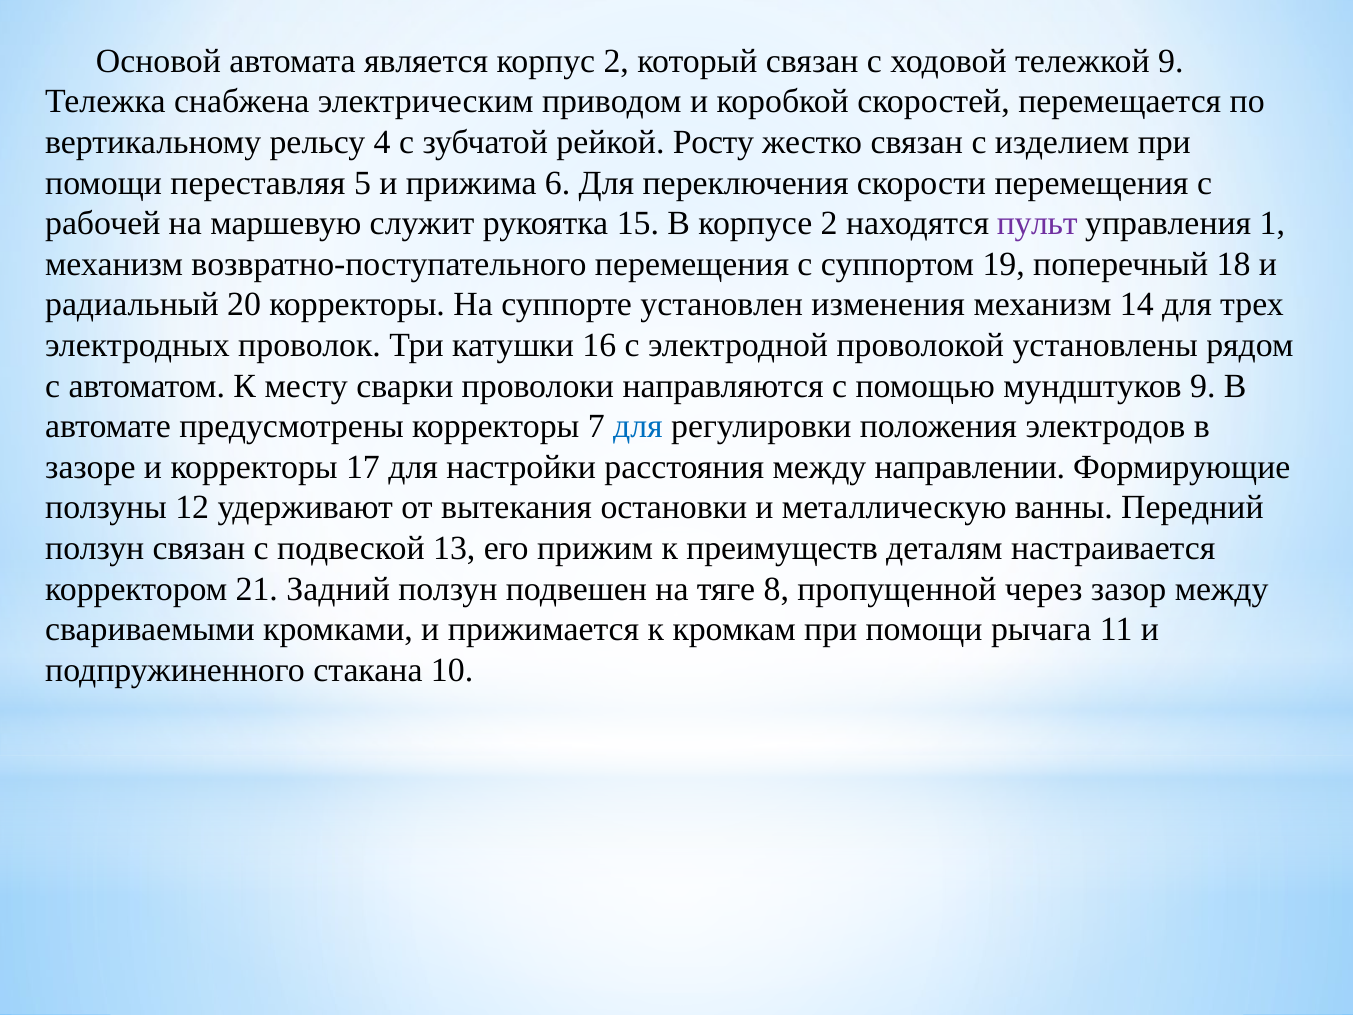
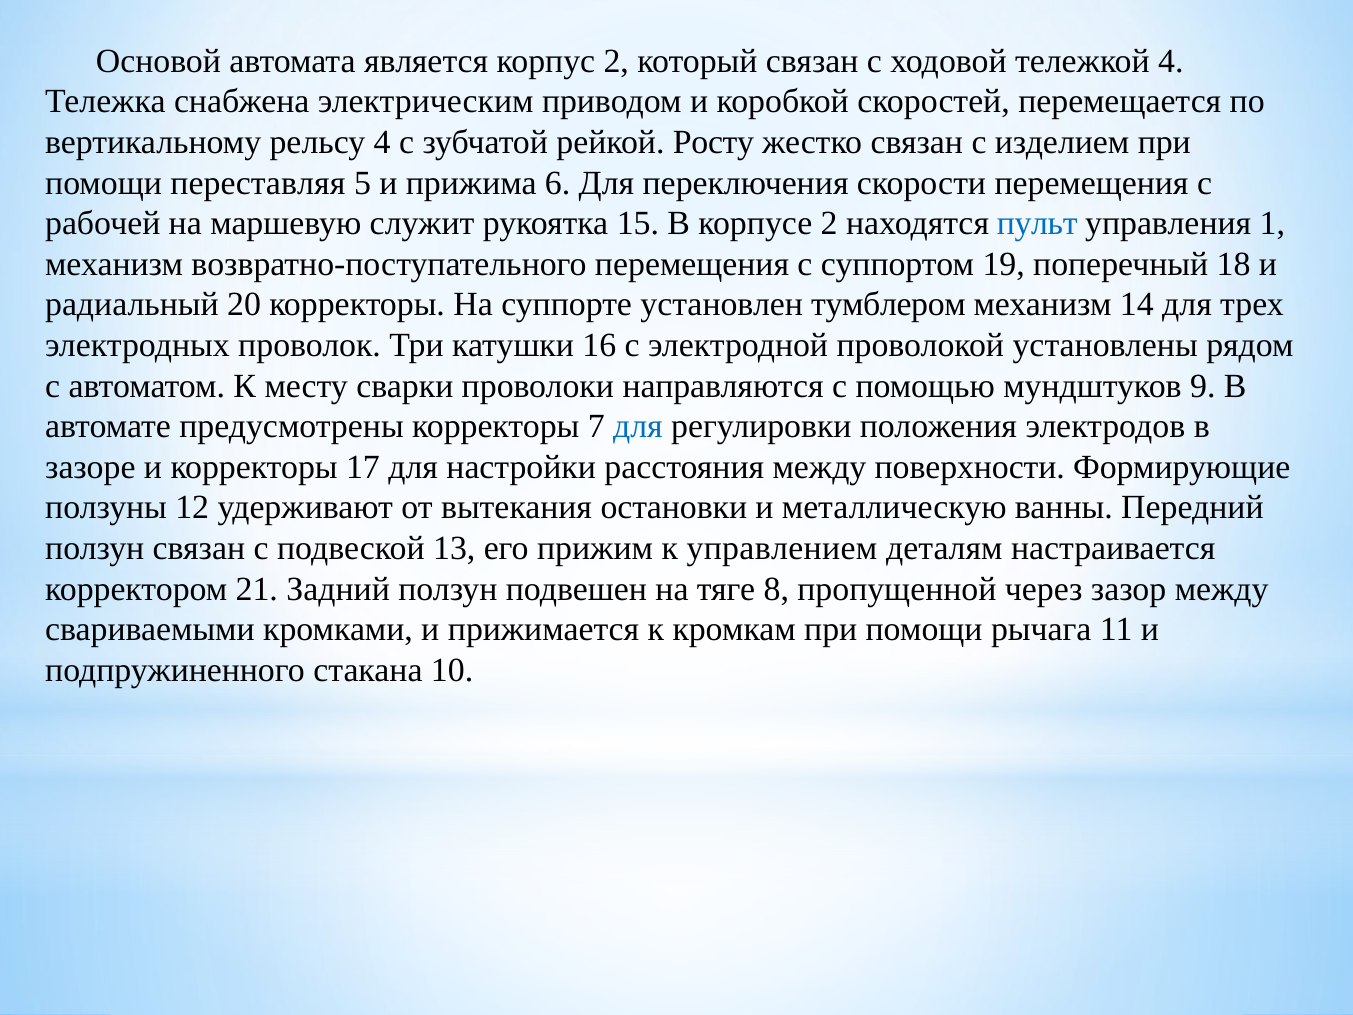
тележкой 9: 9 -> 4
пульт colour: purple -> blue
изменения: изменения -> тумблером
направлении: направлении -> поверхности
преимуществ: преимуществ -> управлением
